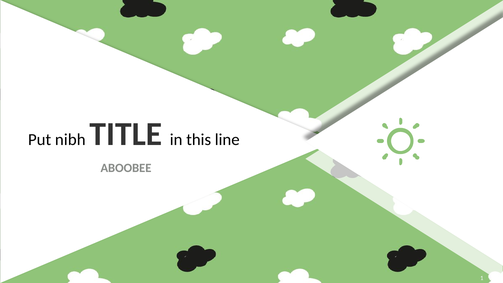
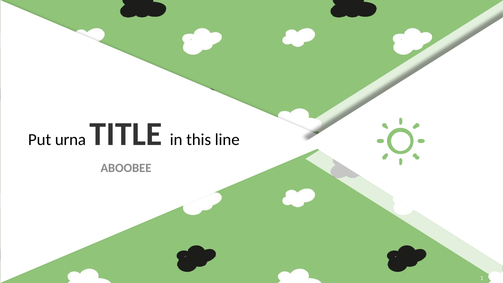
nibh: nibh -> urna
